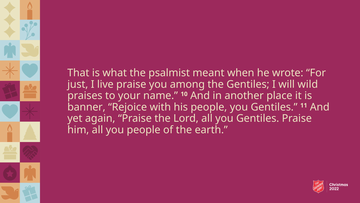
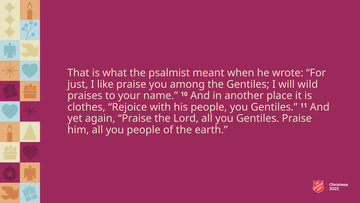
live: live -> like
banner: banner -> clothes
